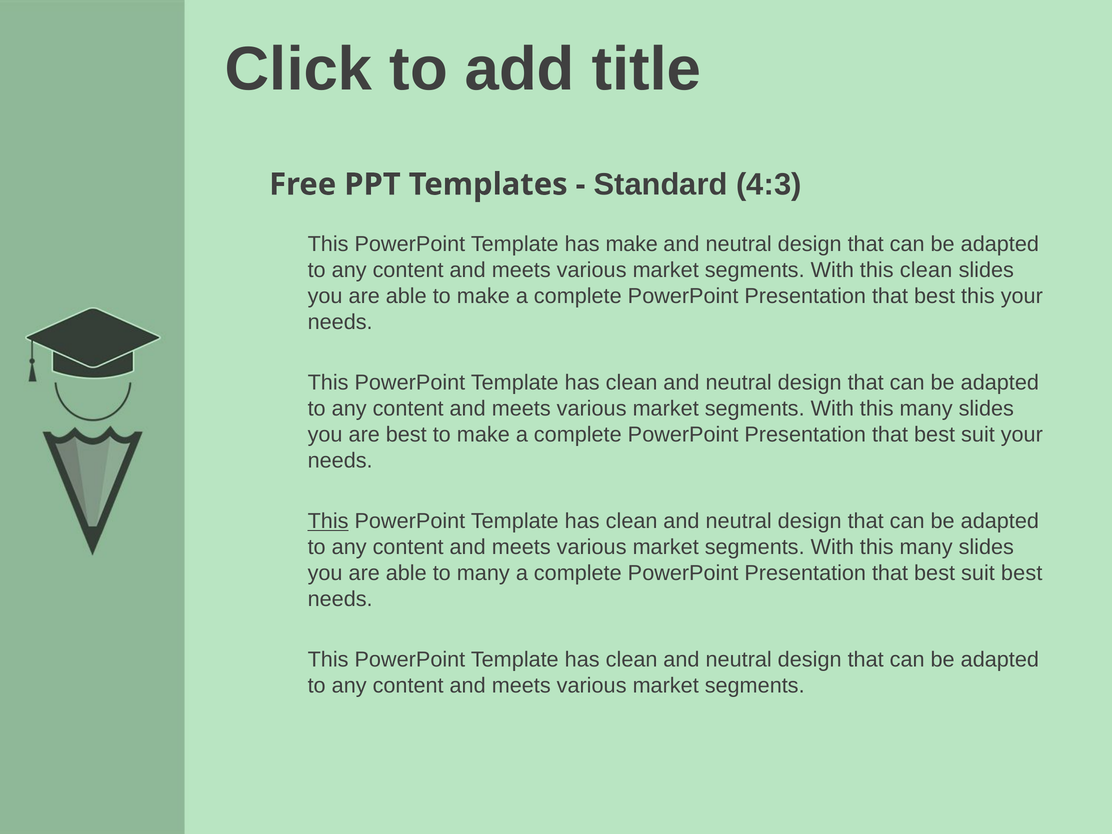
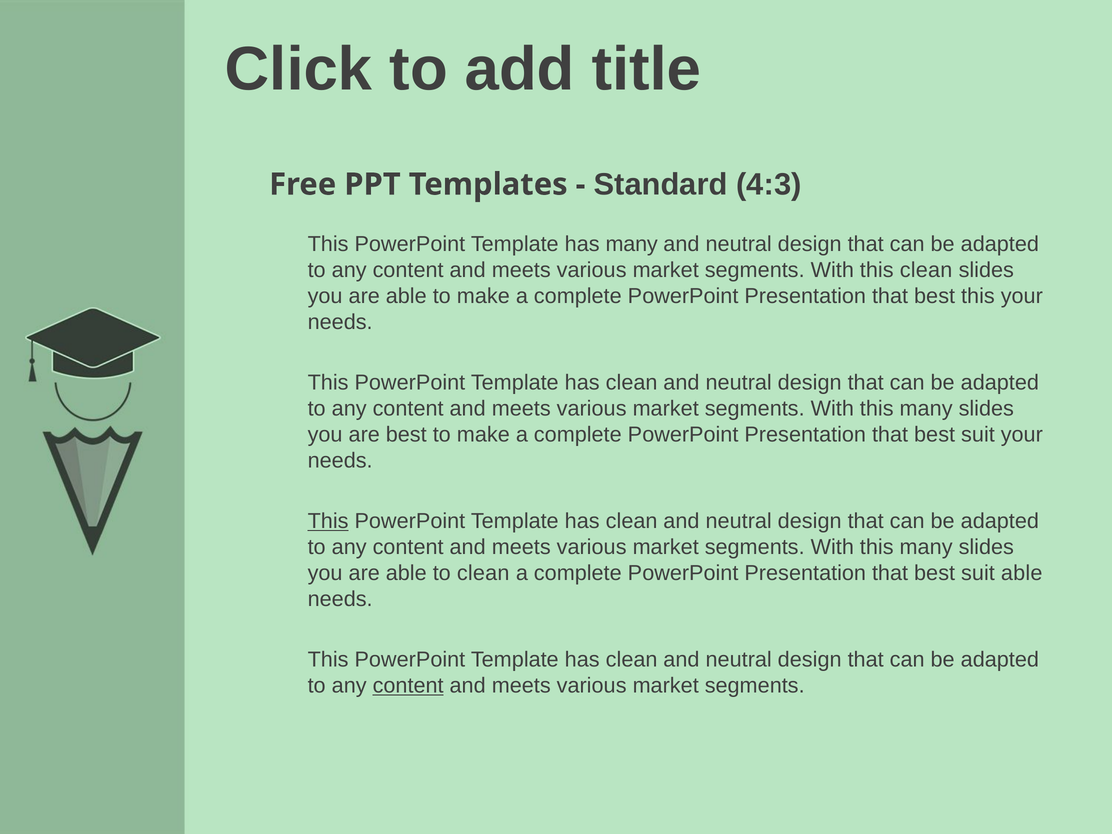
has make: make -> many
to many: many -> clean
suit best: best -> able
content at (408, 686) underline: none -> present
